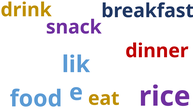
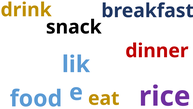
snack colour: purple -> black
